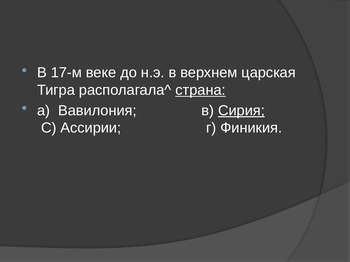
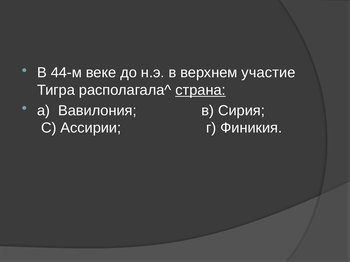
17-м: 17-м -> 44-м
царская: царская -> участие
Сирия underline: present -> none
